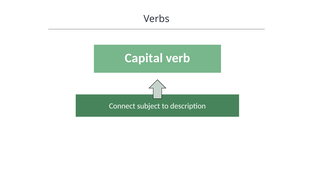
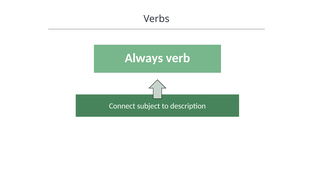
Capital: Capital -> Always
